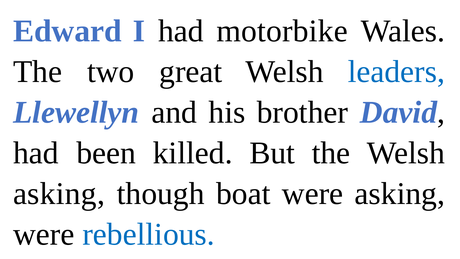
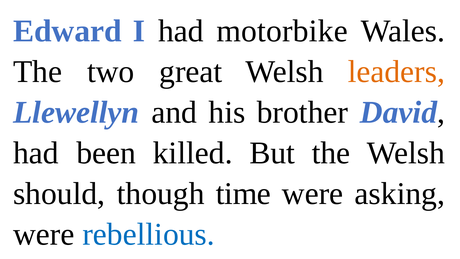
leaders colour: blue -> orange
asking at (59, 194): asking -> should
boat: boat -> time
